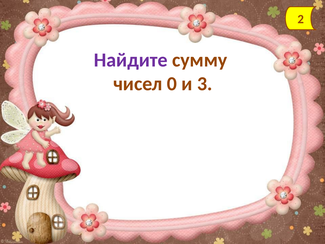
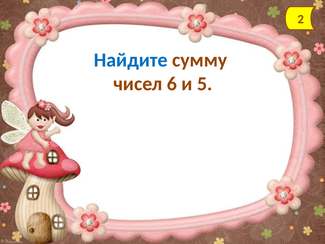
Найдите colour: purple -> blue
0: 0 -> 6
3: 3 -> 5
